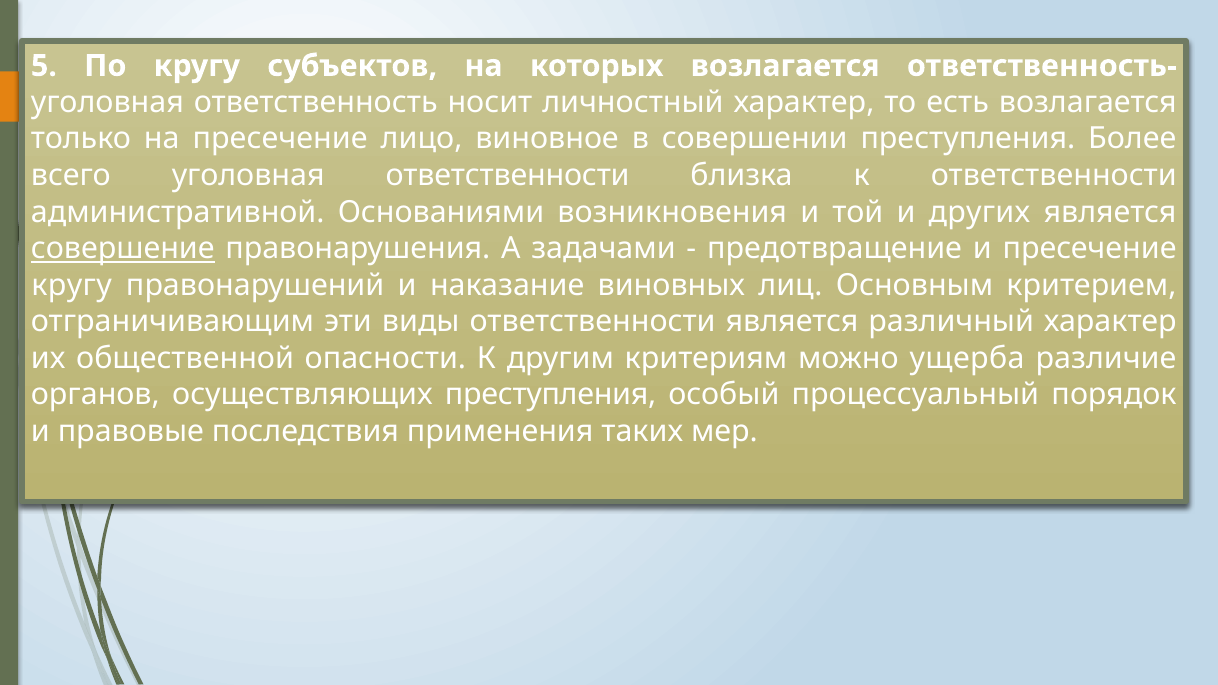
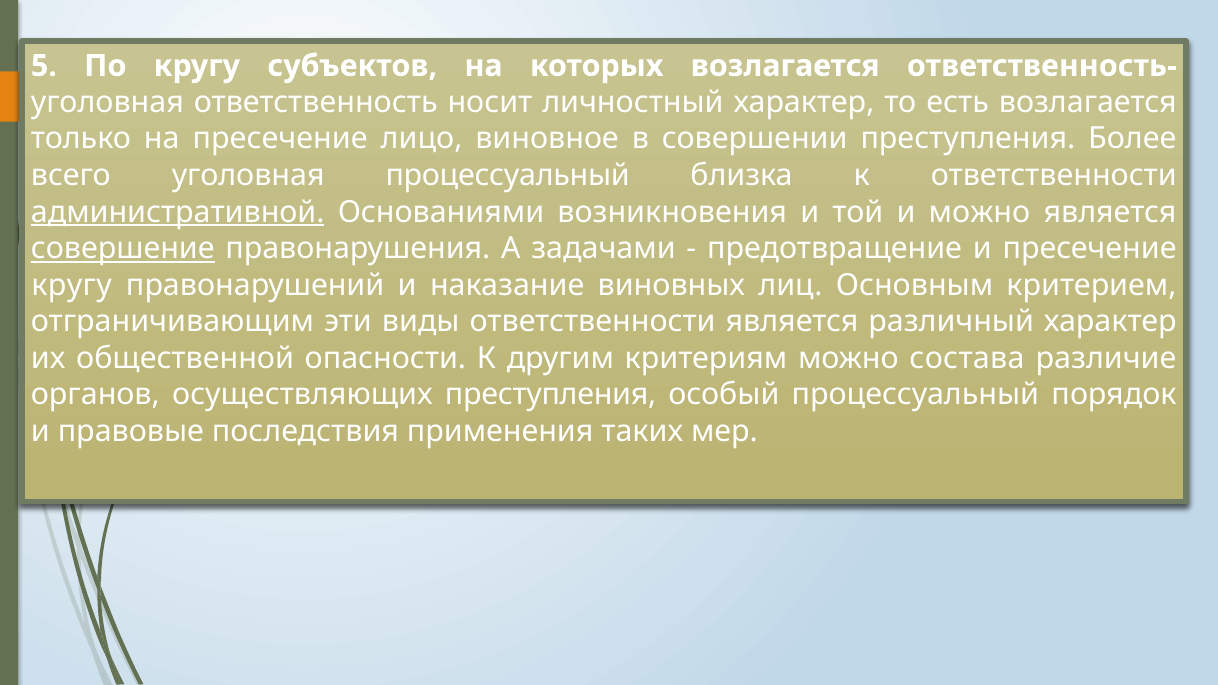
уголовная ответственности: ответственности -> процессуальный
административной underline: none -> present
и других: других -> можно
ущерба: ущерба -> состава
